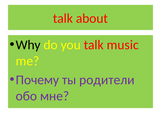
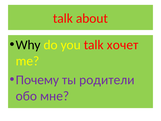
music: music -> хочет
